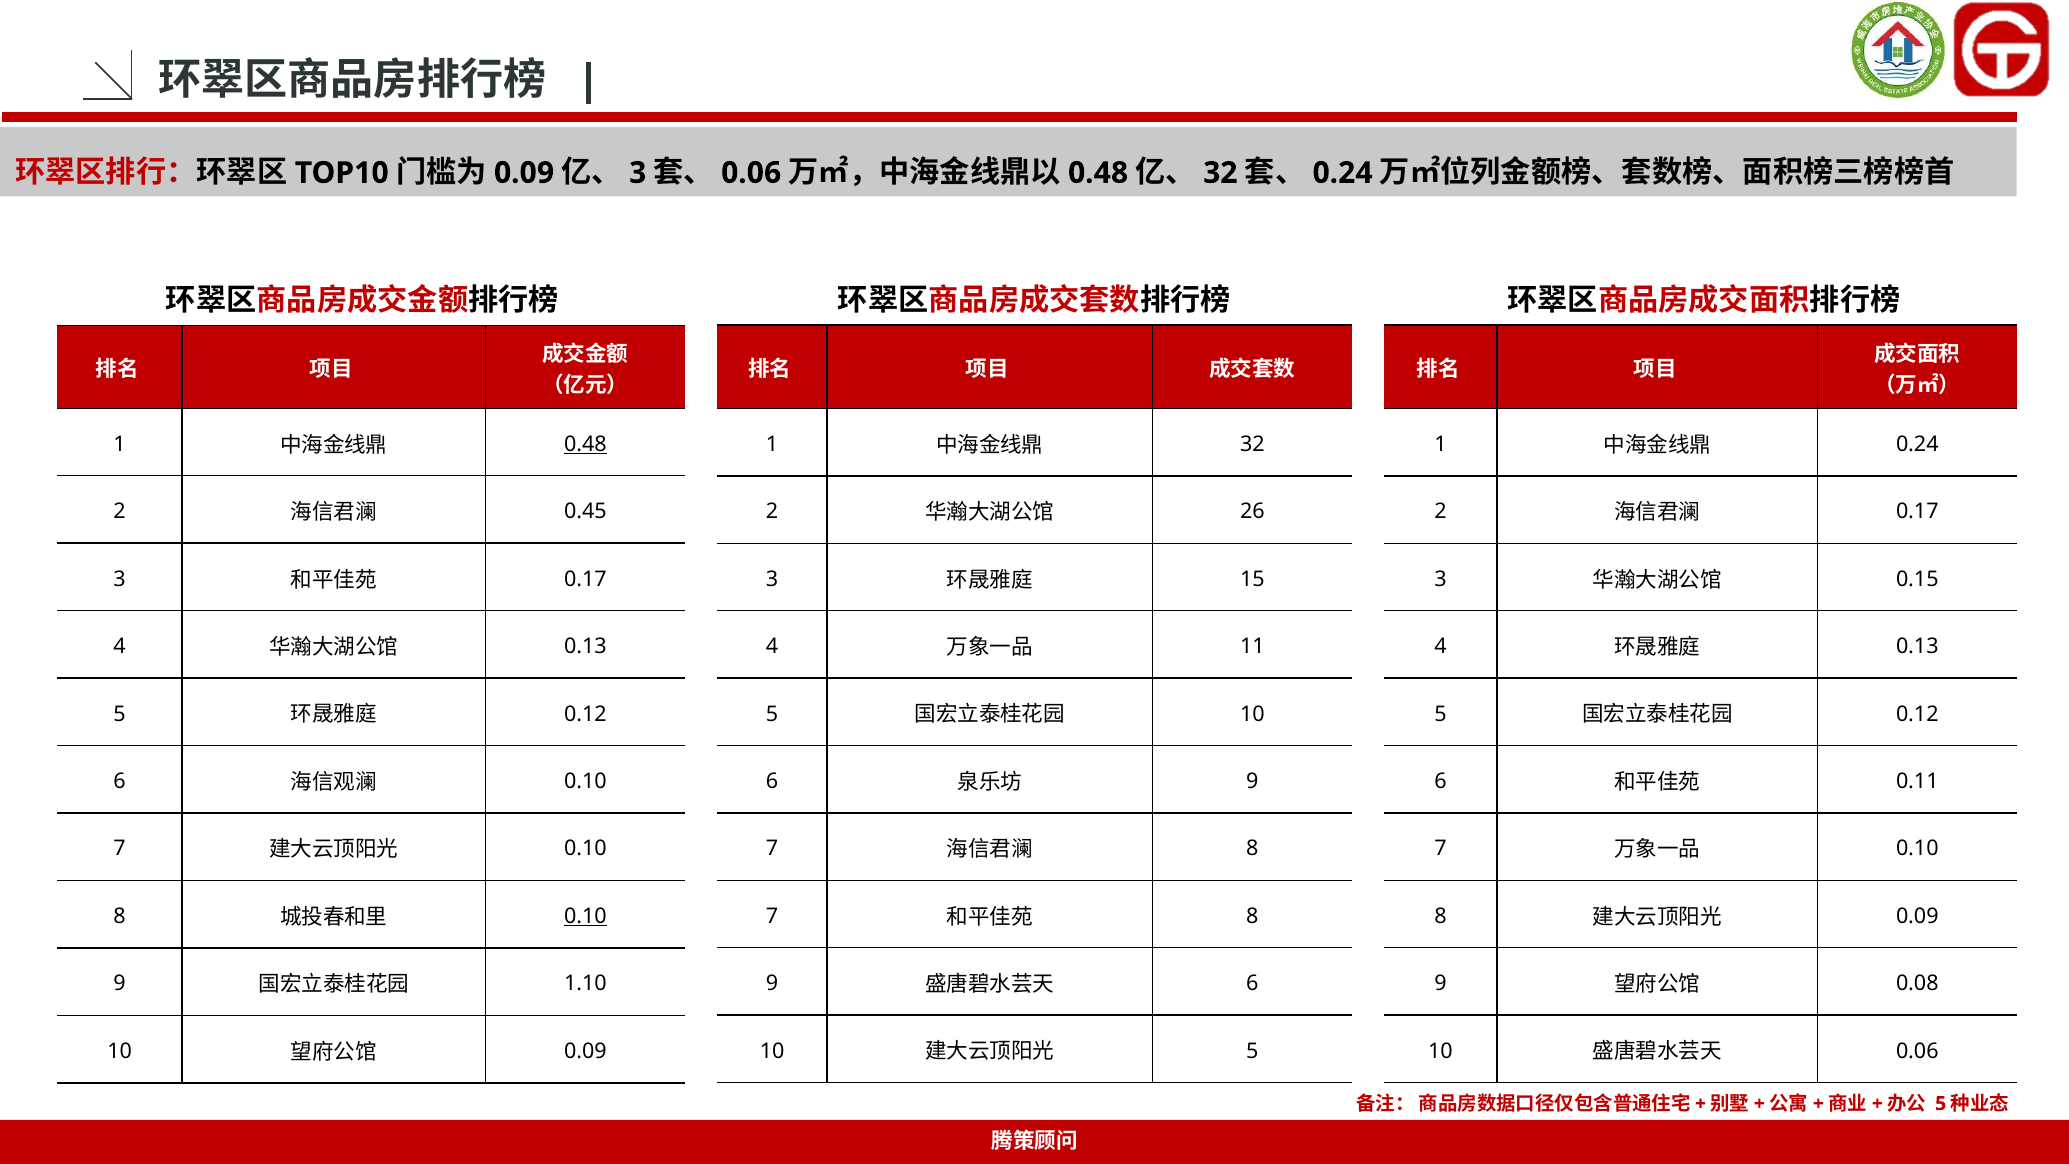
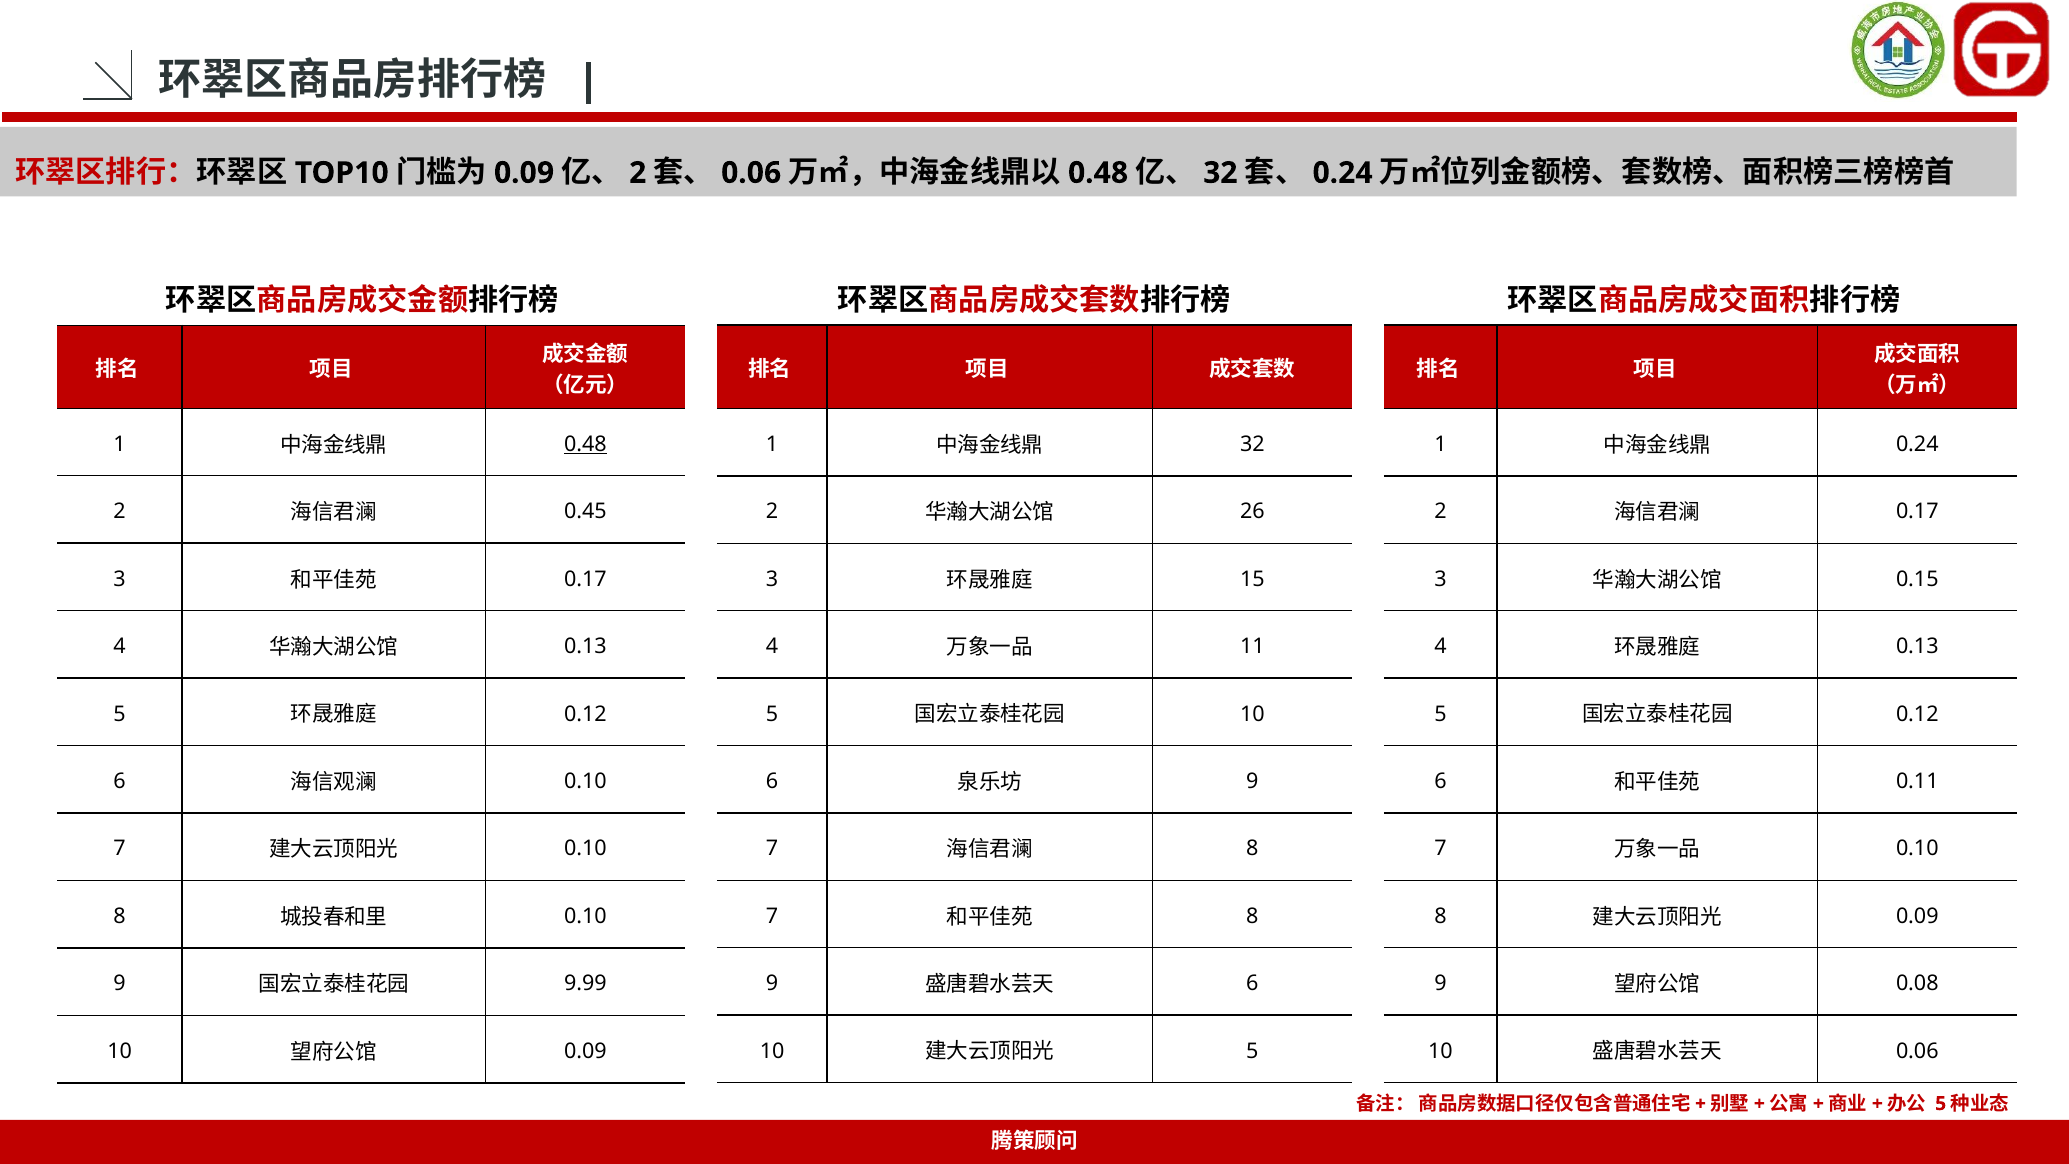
3 at (638, 173): 3 -> 2
0.10 at (585, 916) underline: present -> none
1.10: 1.10 -> 9.99
